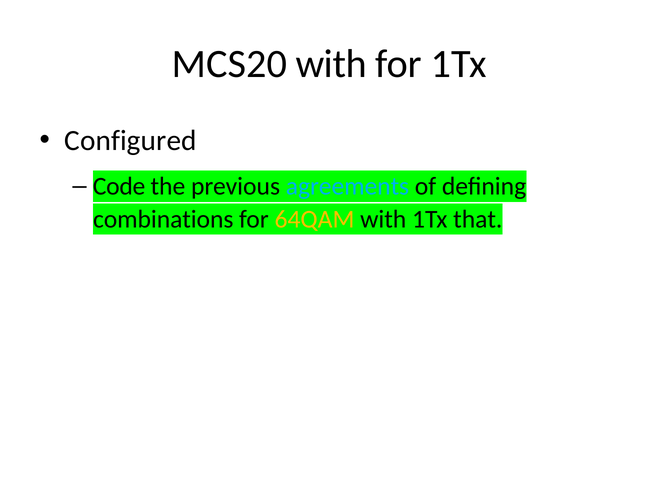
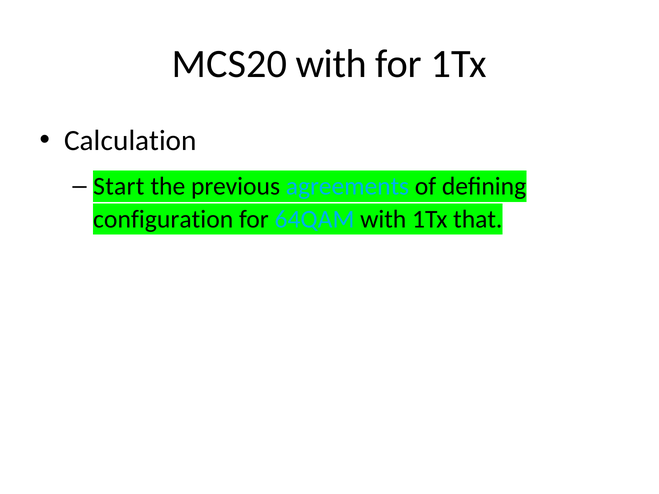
Configured: Configured -> Calculation
Code: Code -> Start
combinations: combinations -> configuration
64QAM colour: yellow -> light blue
